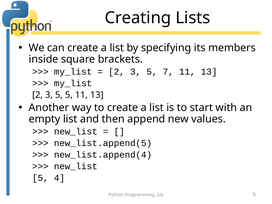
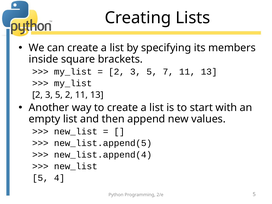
5 5: 5 -> 2
